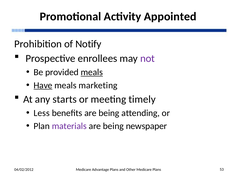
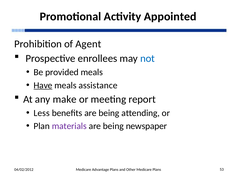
Notify: Notify -> Agent
not colour: purple -> blue
meals at (92, 72) underline: present -> none
marketing: marketing -> assistance
starts: starts -> make
timely: timely -> report
